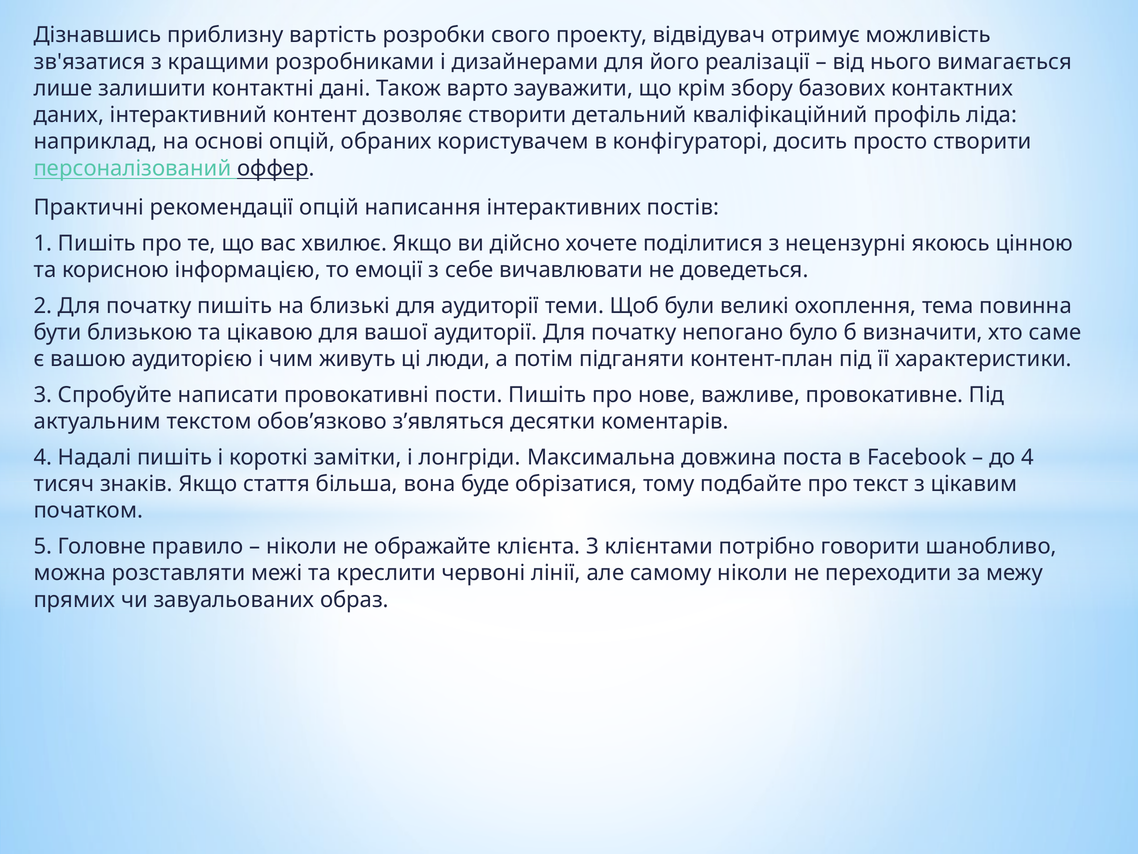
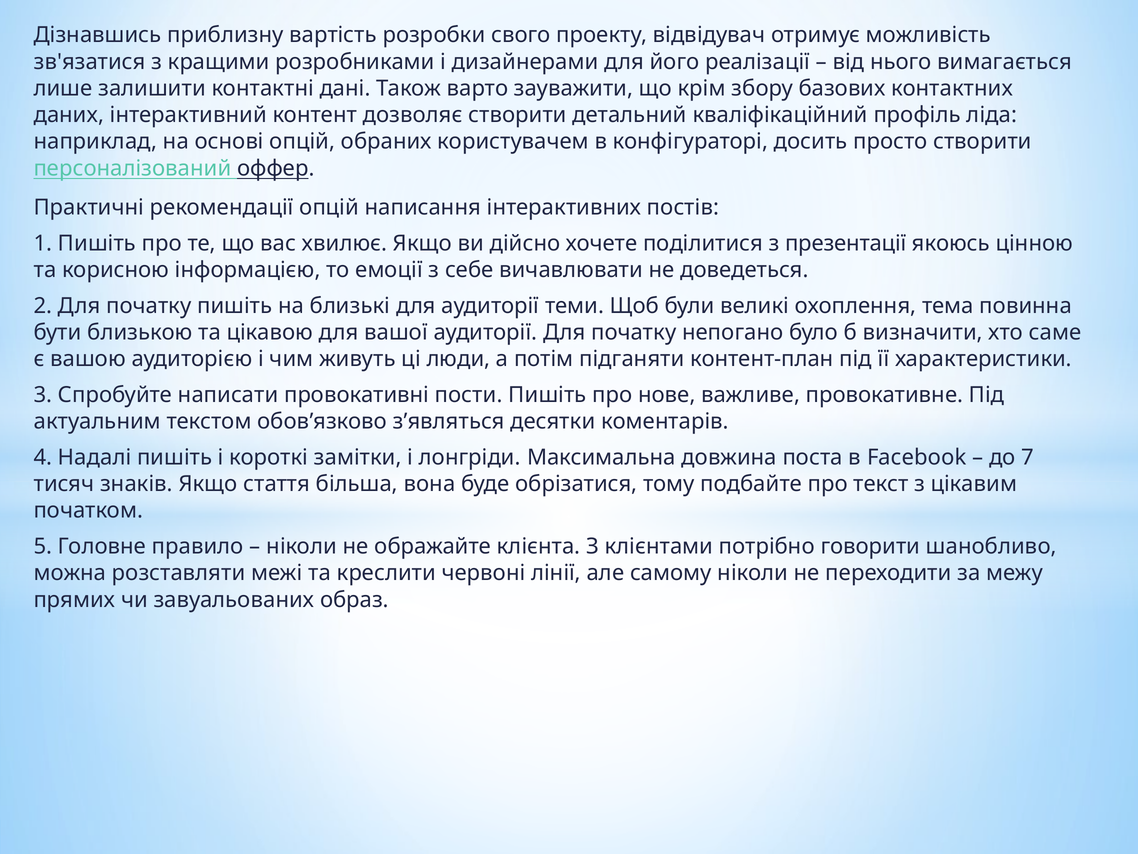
нецензурні: нецензурні -> презентації
до 4: 4 -> 7
